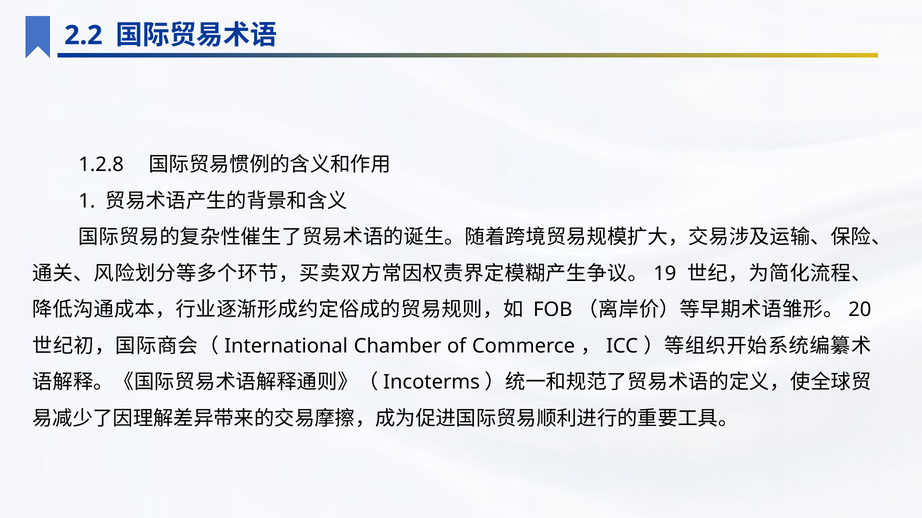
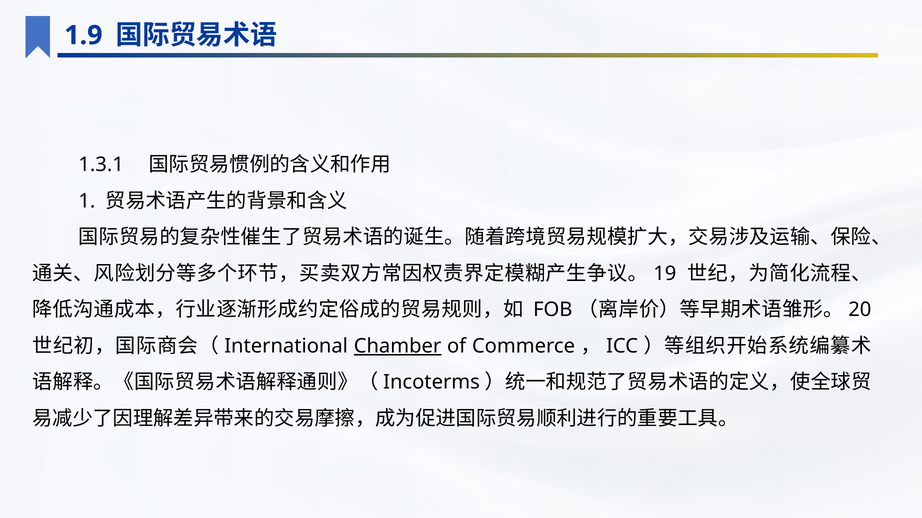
2.2: 2.2 -> 1.9
1.2.8: 1.2.8 -> 1.3.1
Chamber underline: none -> present
